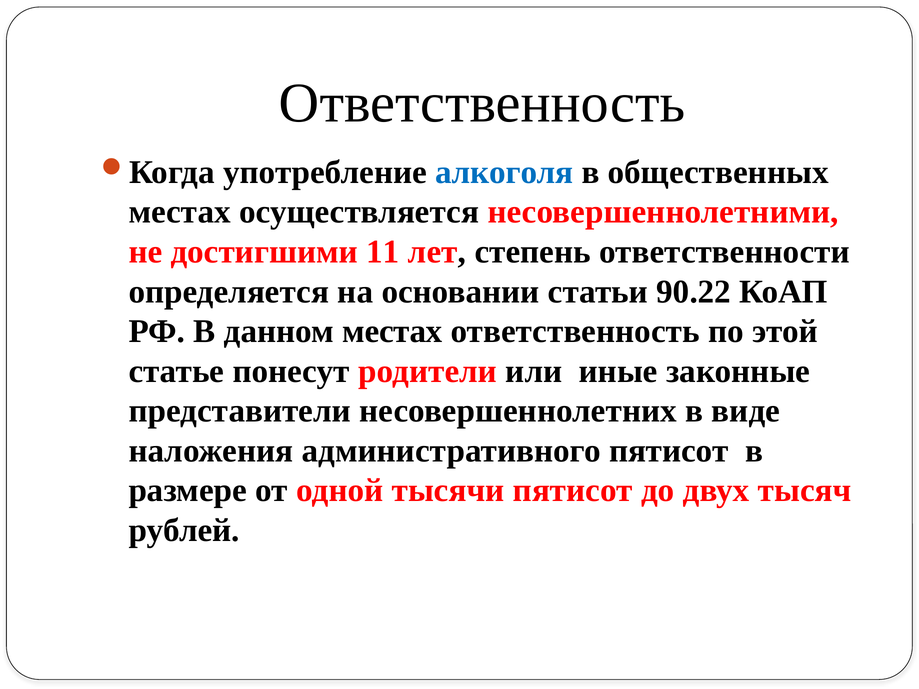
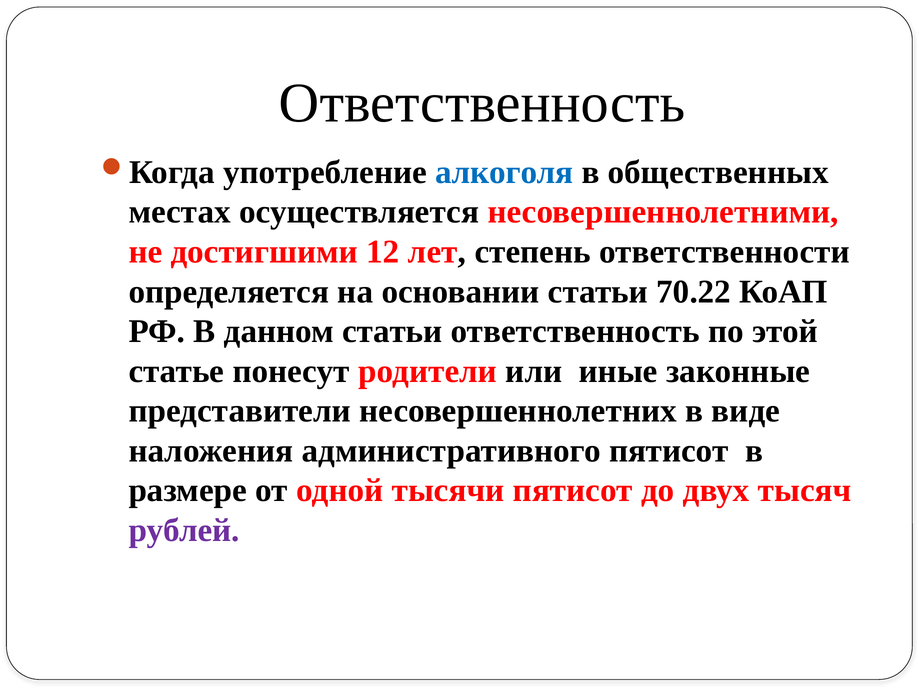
11: 11 -> 12
90.22: 90.22 -> 70.22
данном местах: местах -> статьи
рублей colour: black -> purple
